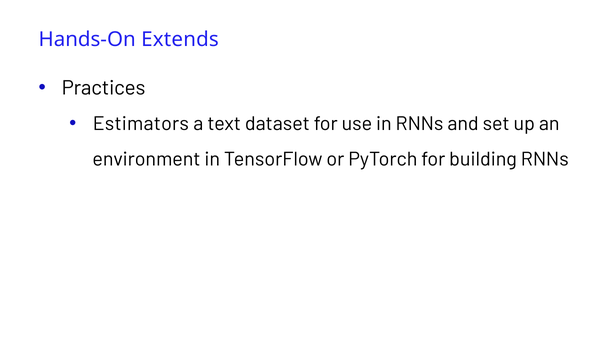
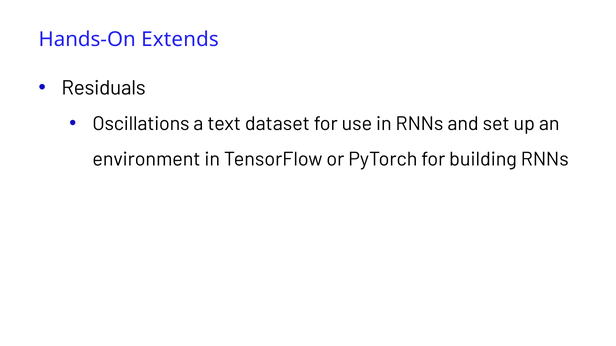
Practices: Practices -> Residuals
Estimators: Estimators -> Oscillations
